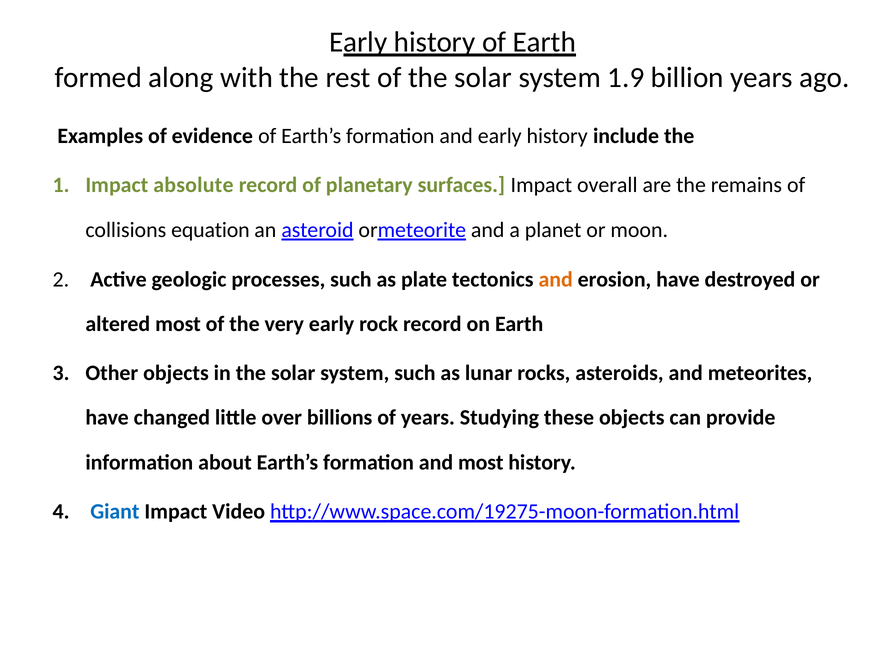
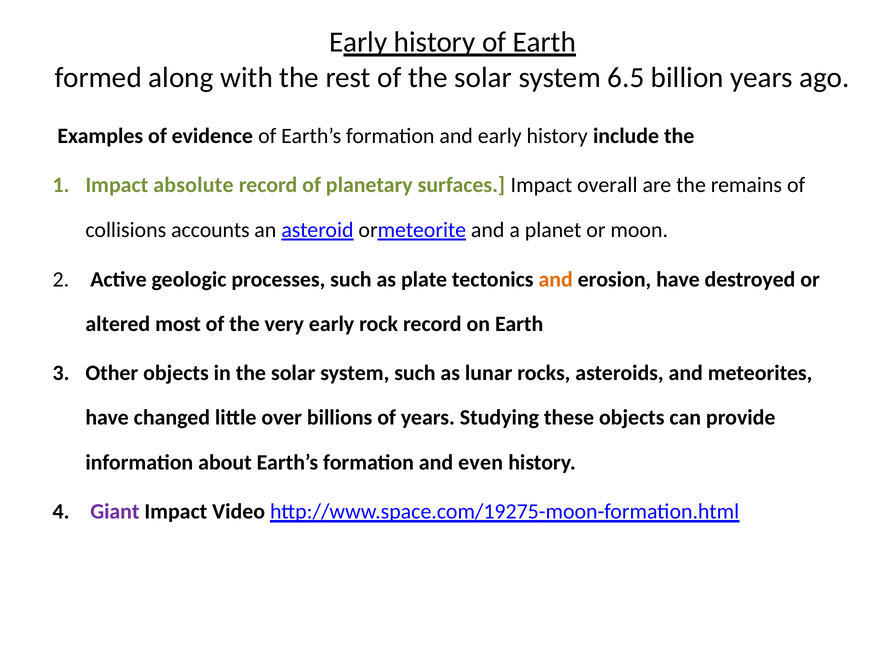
1.9: 1.9 -> 6.5
equation: equation -> accounts
and most: most -> even
Giant colour: blue -> purple
